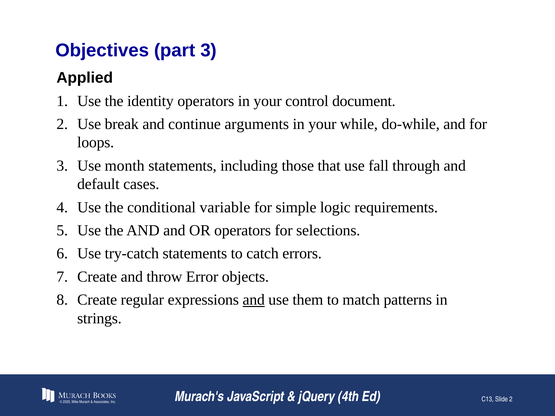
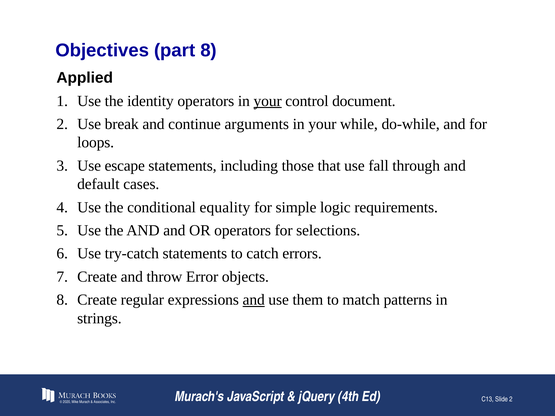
part 3: 3 -> 8
your at (268, 101) underline: none -> present
month: month -> escape
variable: variable -> equality
